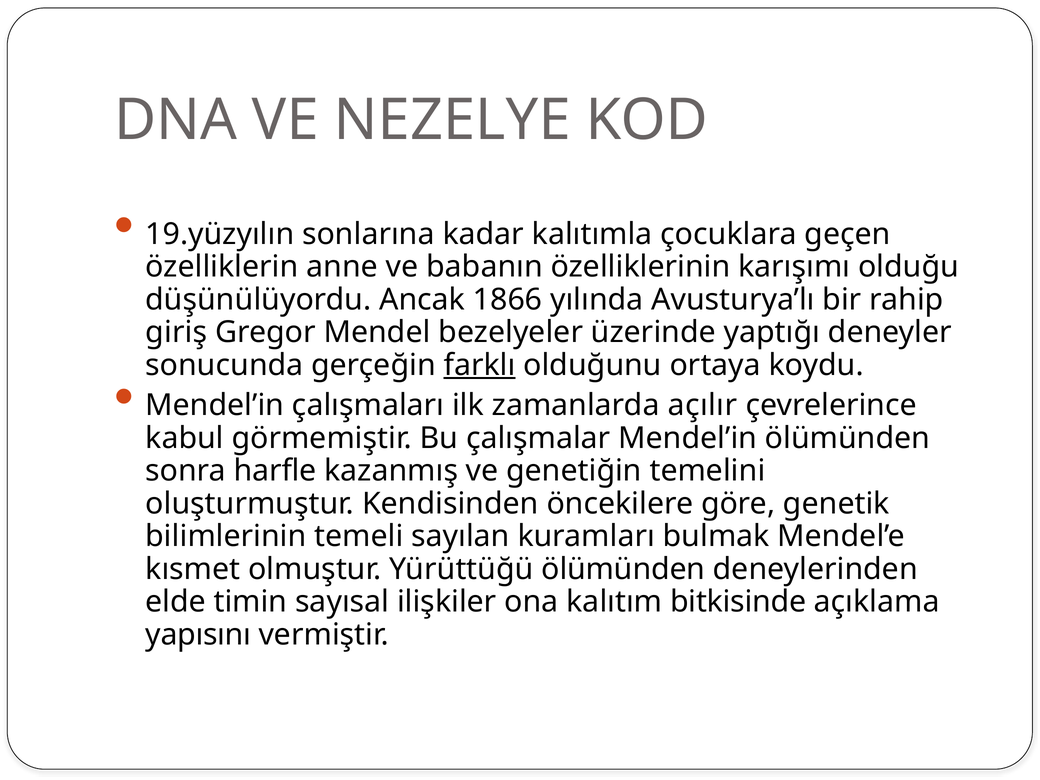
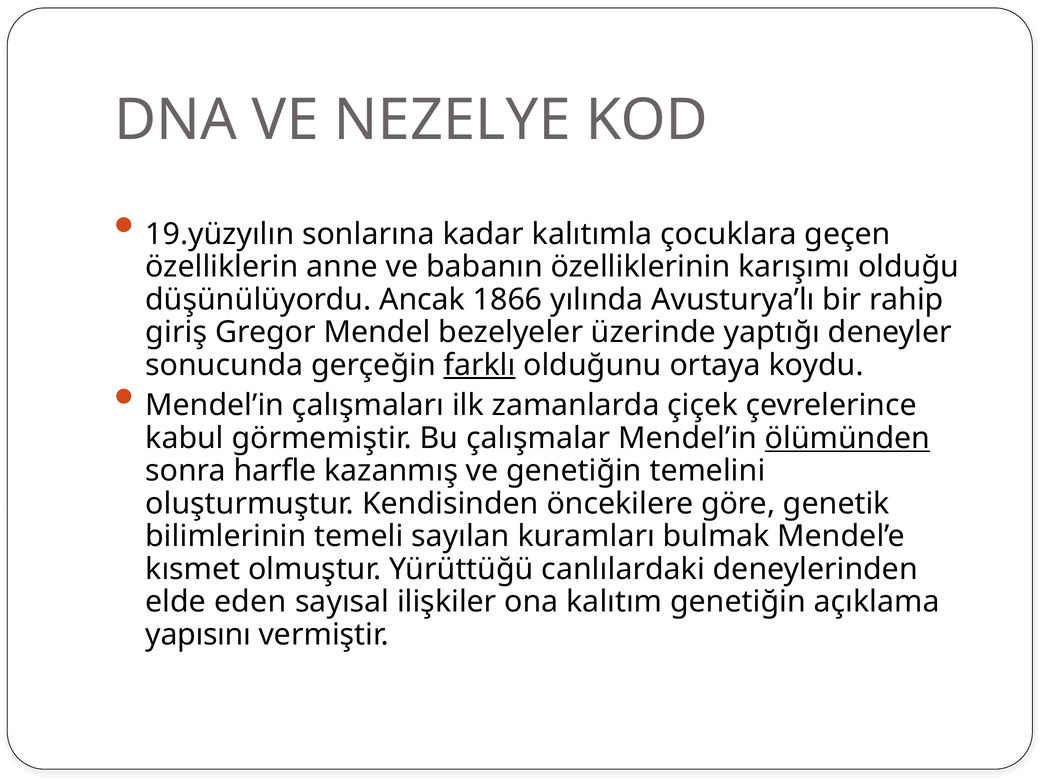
açılır: açılır -> çiçek
ölümünden at (848, 438) underline: none -> present
Yürüttüğü ölümünden: ölümünden -> canlılardaki
timin: timin -> eden
kalıtım bitkisinde: bitkisinde -> genetiğin
